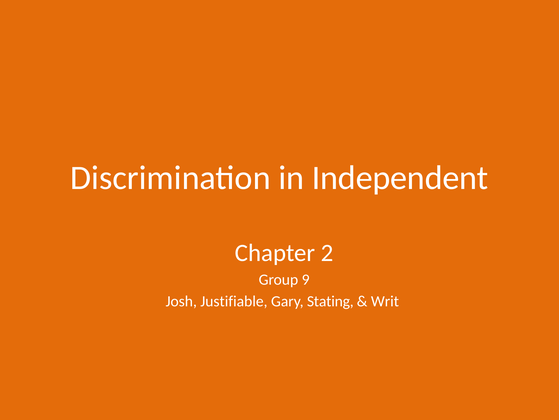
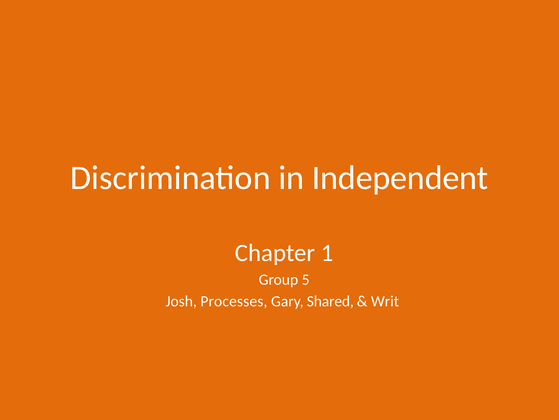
2: 2 -> 1
9: 9 -> 5
Justifiable: Justifiable -> Processes
Stating: Stating -> Shared
